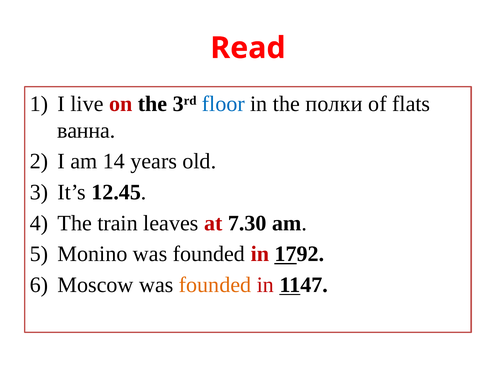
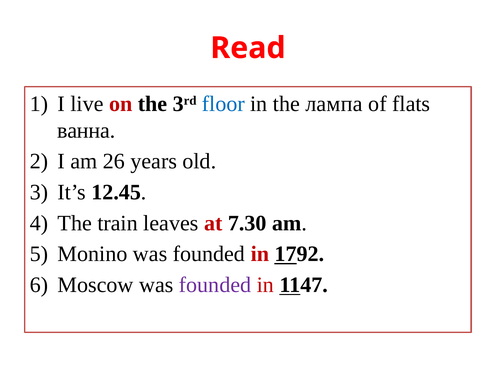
полки: полки -> лампа
14: 14 -> 26
founded at (215, 285) colour: orange -> purple
